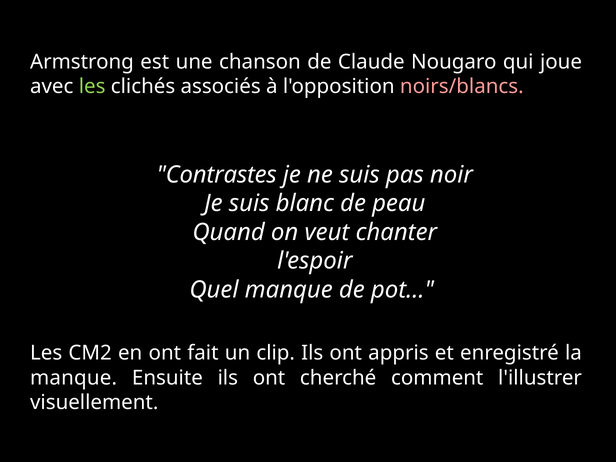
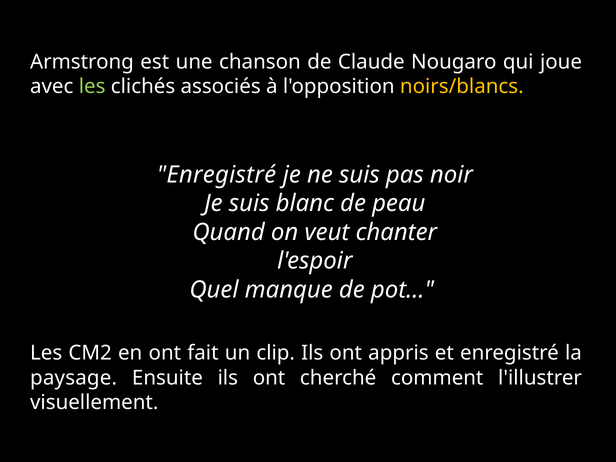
noirs/blancs colour: pink -> yellow
Contrastes at (217, 175): Contrastes -> Enregistré
manque at (74, 378): manque -> paysage
